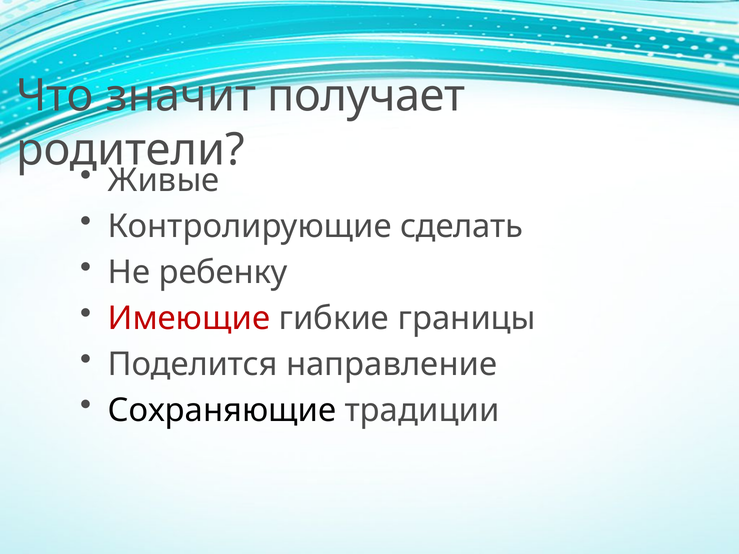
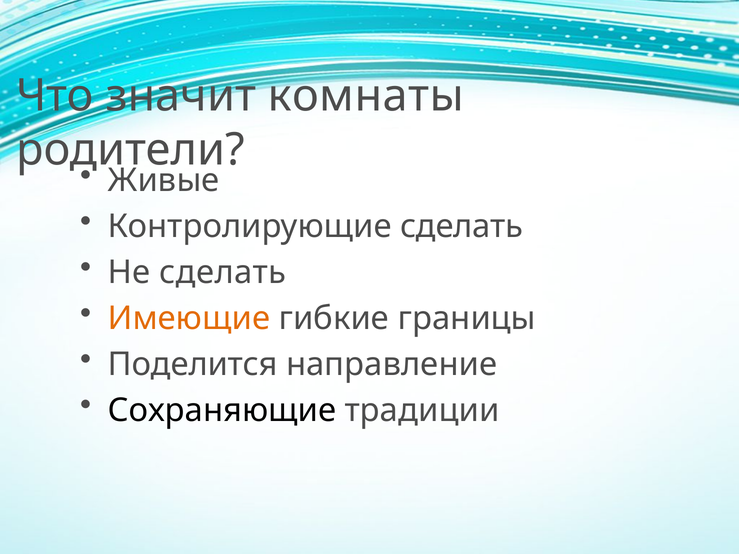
получает: получает -> комнаты
Не ребенку: ребенку -> сделать
Имеющие colour: red -> orange
